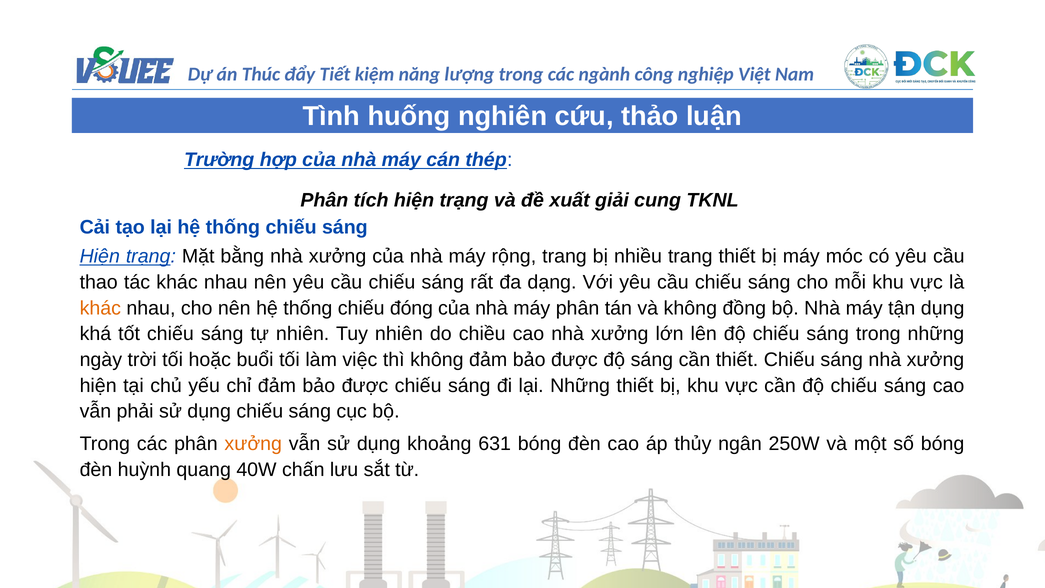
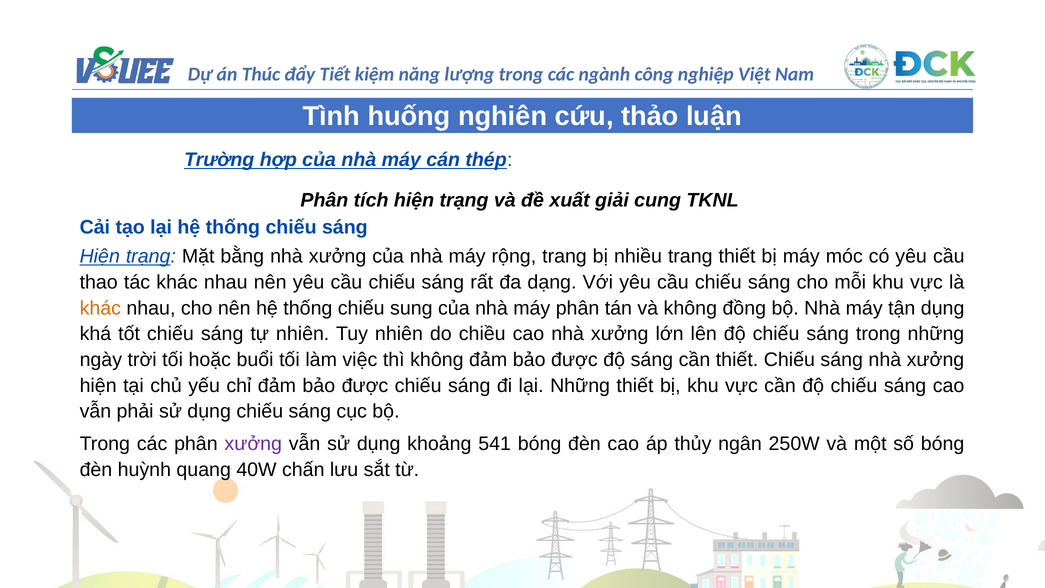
đóng: đóng -> sung
xưởng at (253, 444) colour: orange -> purple
631: 631 -> 541
